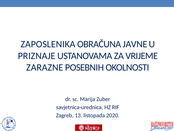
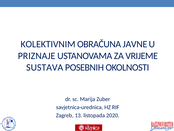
ZAPOSLENIKA: ZAPOSLENIKA -> KOLEKTIVNIM
ZARAZNE: ZARAZNE -> SUSTAVA
